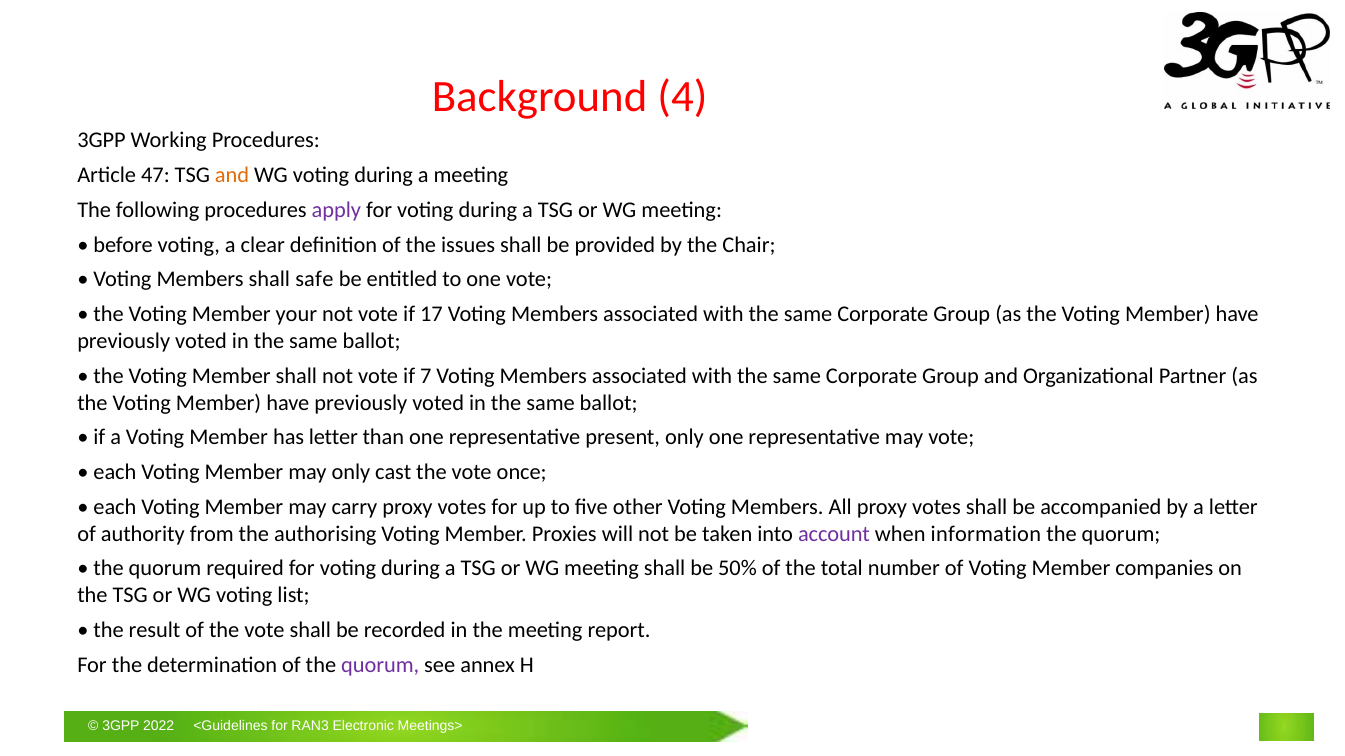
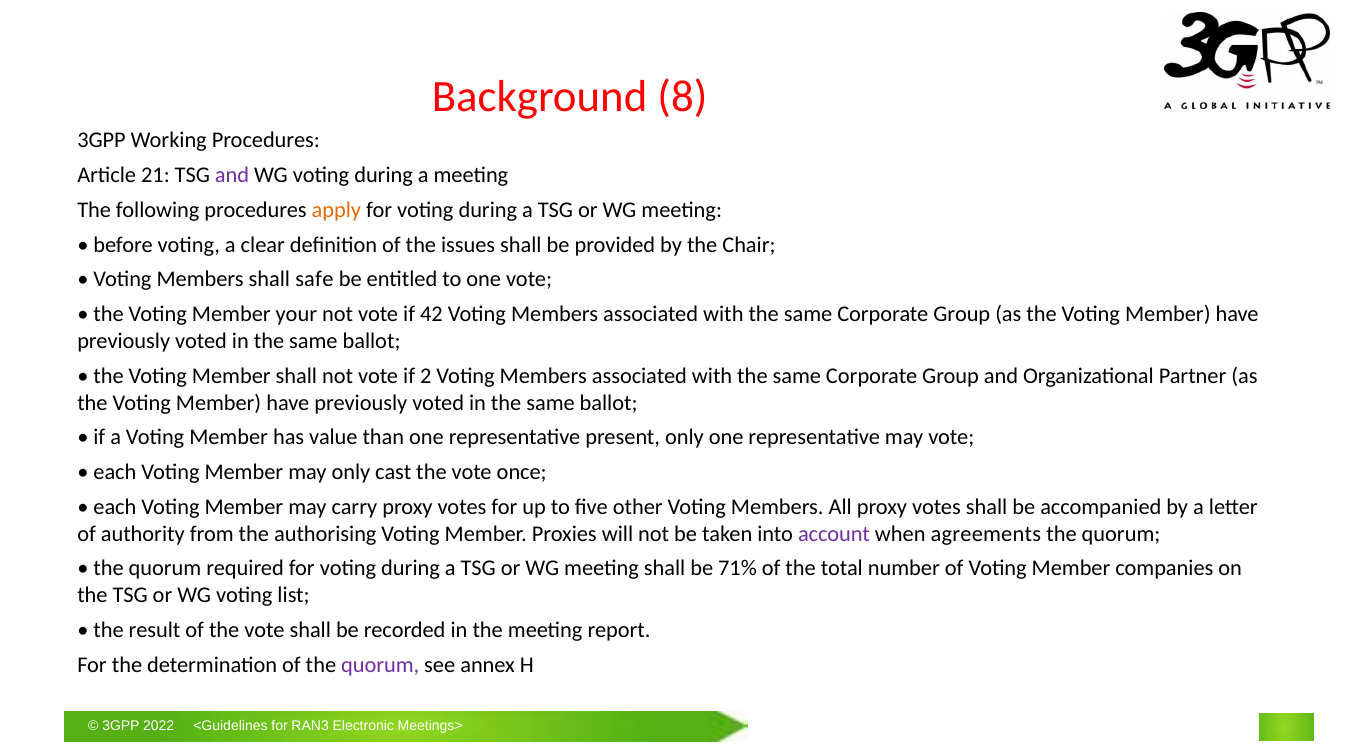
4: 4 -> 8
47: 47 -> 21
and at (232, 175) colour: orange -> purple
apply colour: purple -> orange
17: 17 -> 42
7: 7 -> 2
has letter: letter -> value
information: information -> agreements
50%: 50% -> 71%
